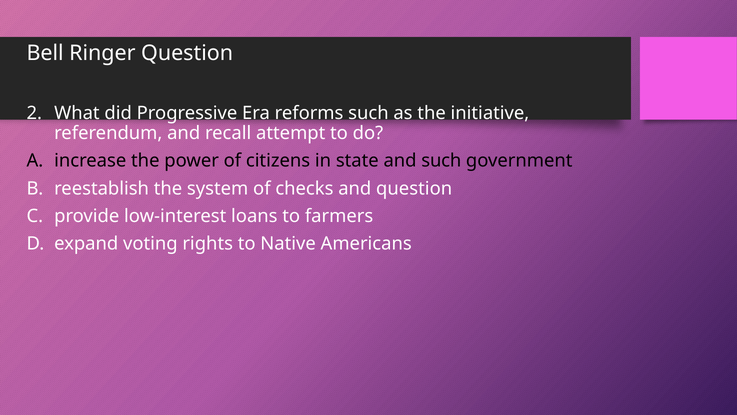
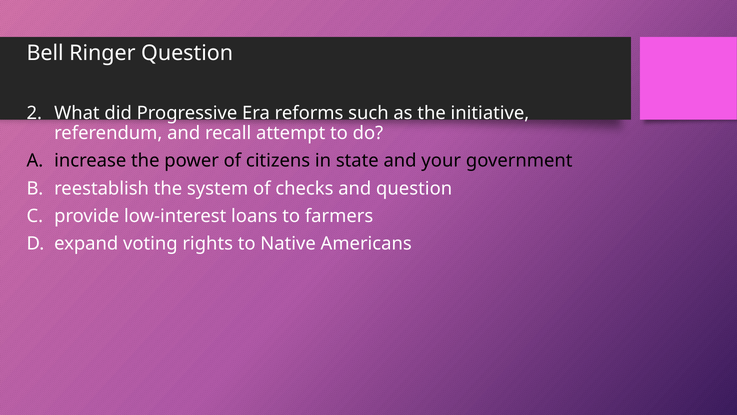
and such: such -> your
